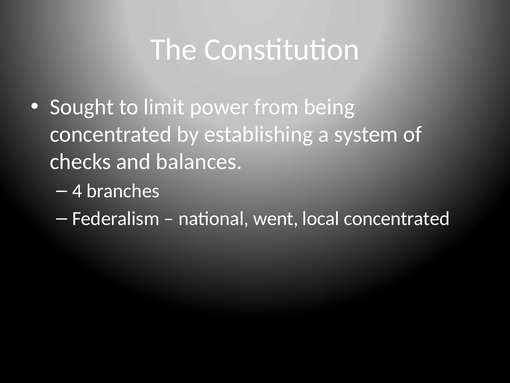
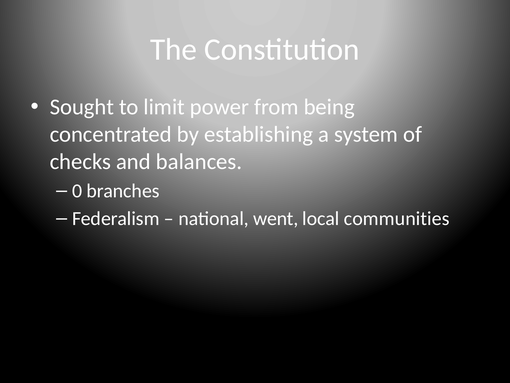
4: 4 -> 0
local concentrated: concentrated -> communities
